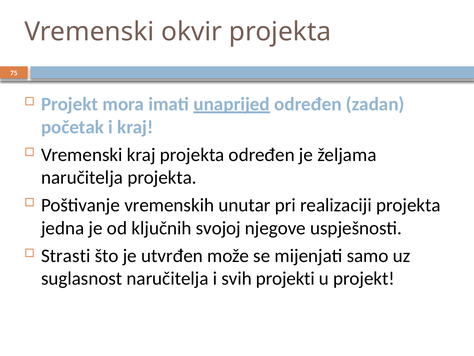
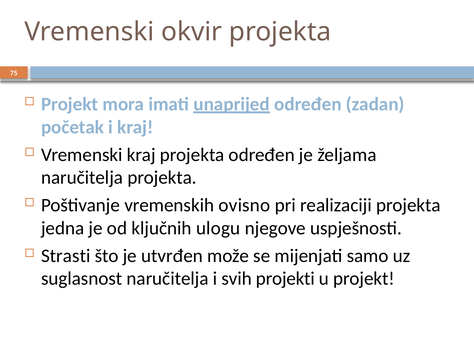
unutar: unutar -> ovisno
svojoj: svojoj -> ulogu
